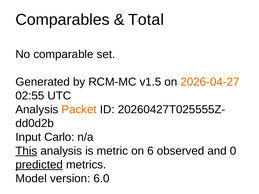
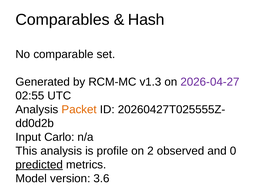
Total: Total -> Hash
v1.5: v1.5 -> v1.3
2026-04-27 colour: orange -> purple
This underline: present -> none
metric: metric -> profile
6: 6 -> 2
6.0: 6.0 -> 3.6
